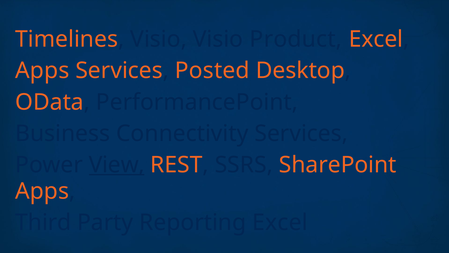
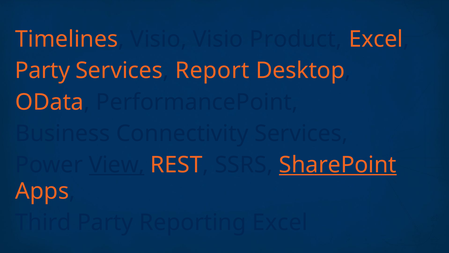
Apps at (42, 71): Apps -> Party
Posted: Posted -> Report
SharePoint underline: none -> present
